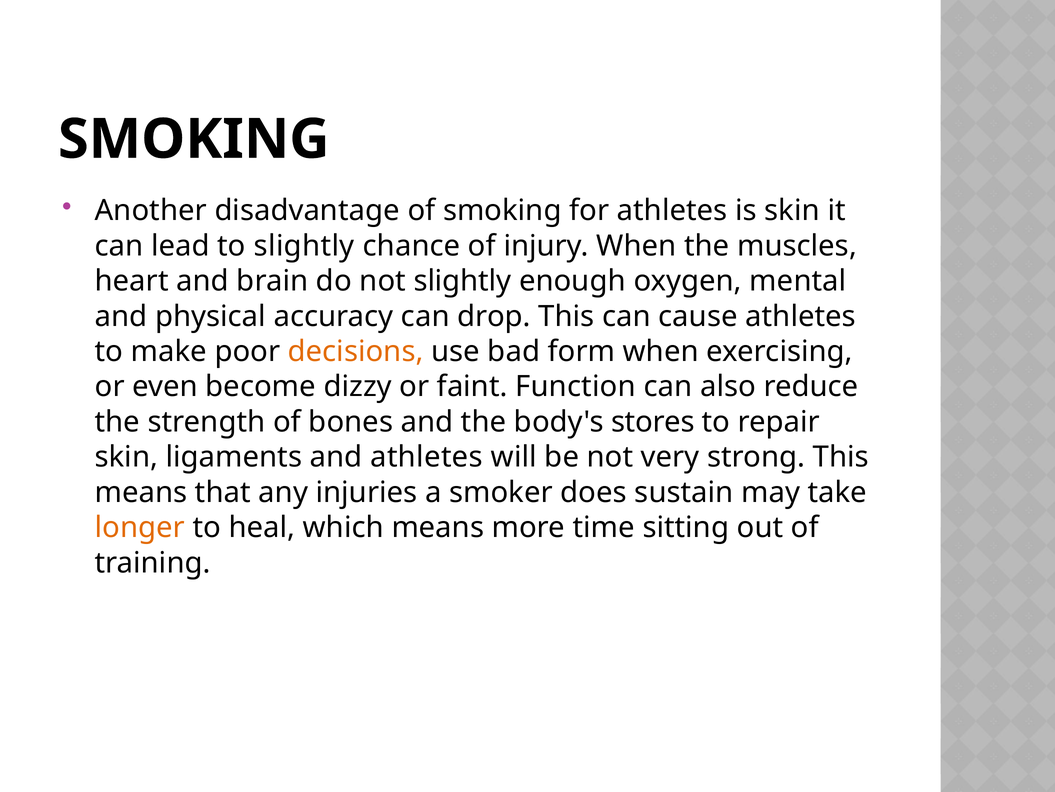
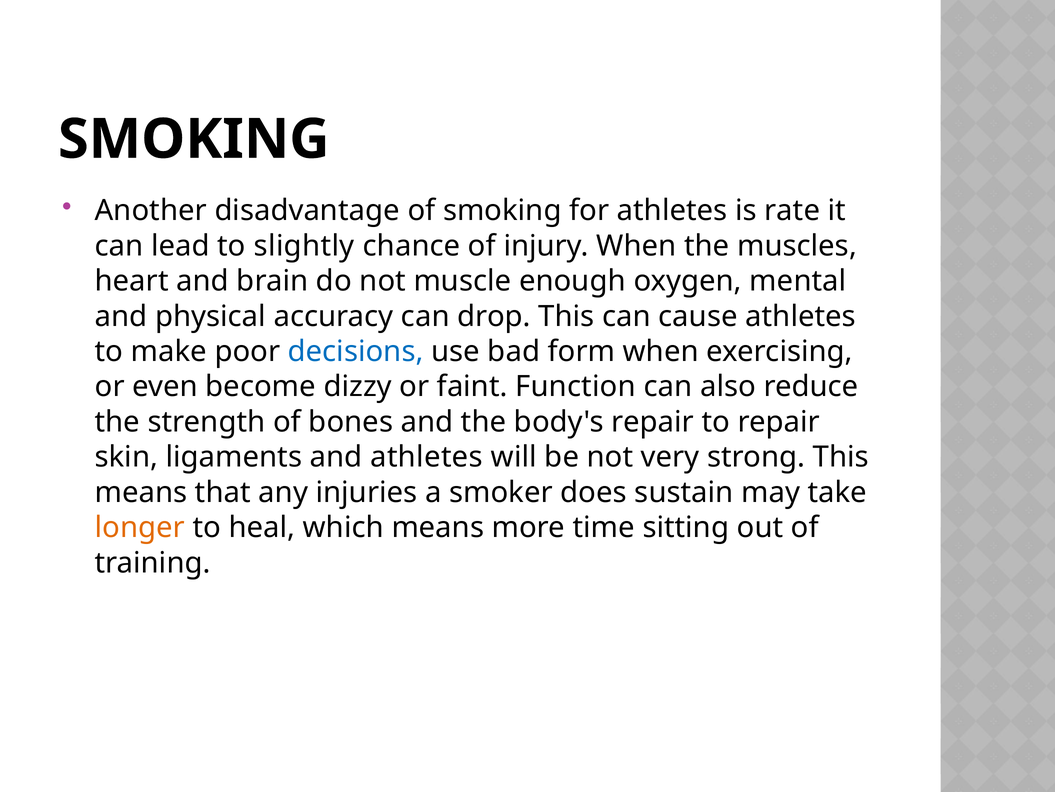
is skin: skin -> rate
not slightly: slightly -> muscle
decisions colour: orange -> blue
body's stores: stores -> repair
